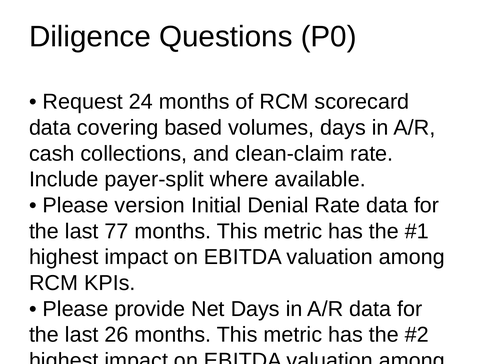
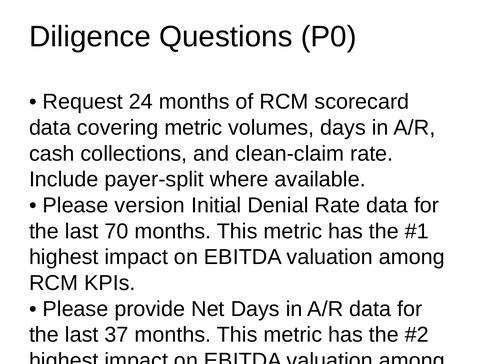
covering based: based -> metric
77: 77 -> 70
26: 26 -> 37
